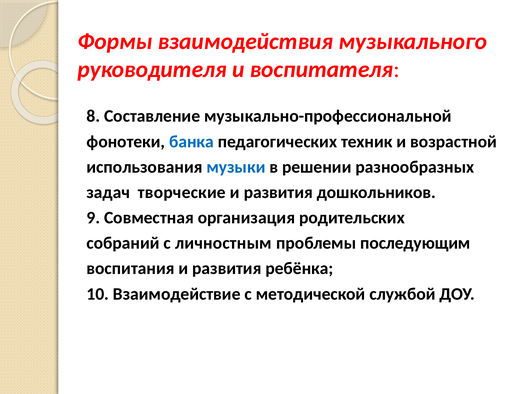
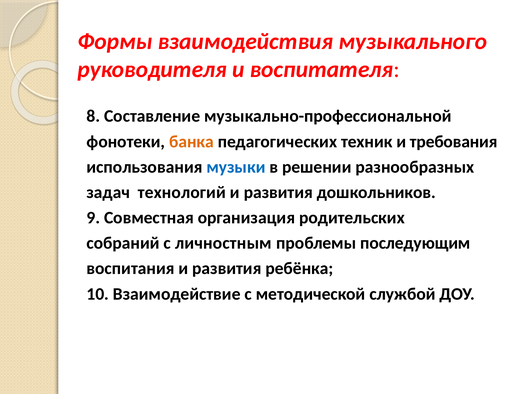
банка colour: blue -> orange
возрастной: возрастной -> требования
творческие: творческие -> технологий
